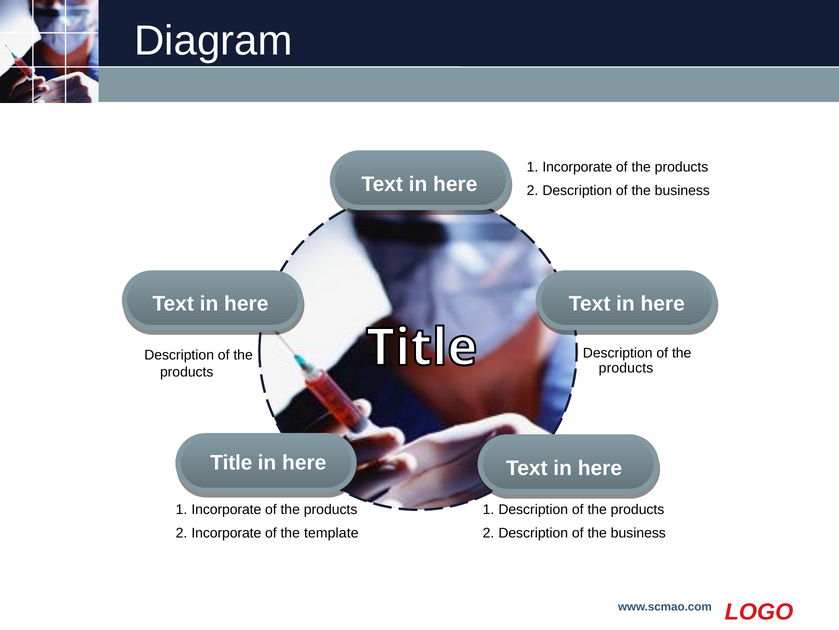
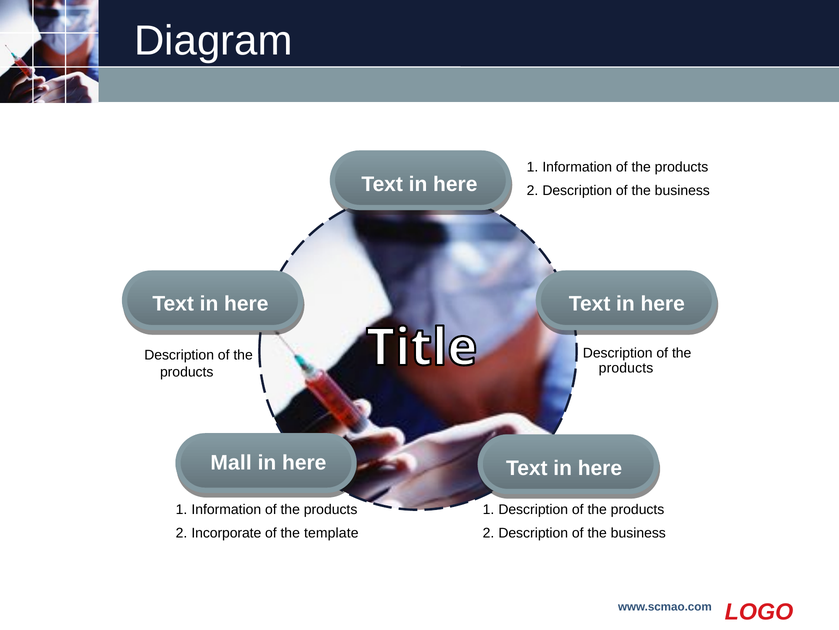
Incorporate at (577, 167): Incorporate -> Information
Title: Title -> Mall
Incorporate at (226, 509): Incorporate -> Information
